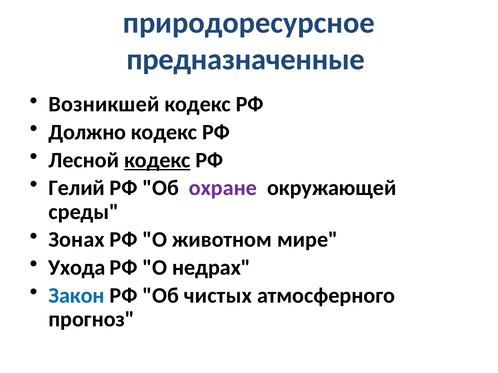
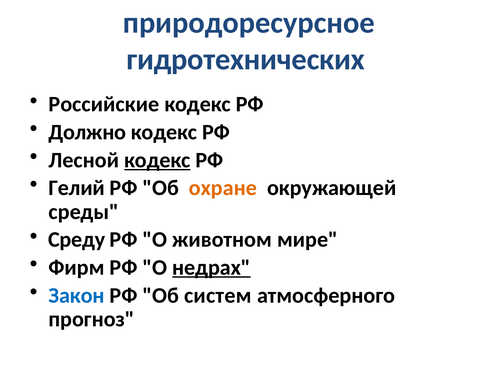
предназначенные: предназначенные -> гидротехнических
Возникшей: Возникшей -> Российские
охране colour: purple -> orange
Зонах: Зонах -> Среду
Ухода: Ухода -> Фирм
недрах underline: none -> present
чистых: чистых -> систем
